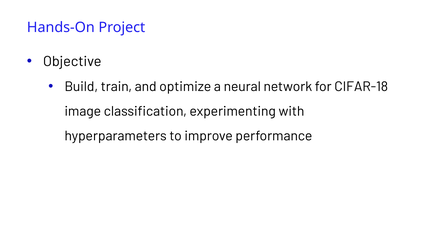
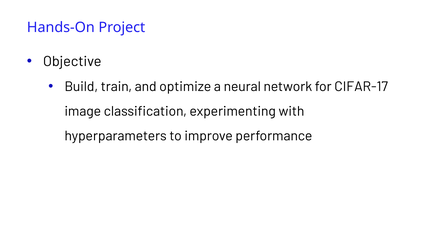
CIFAR-18: CIFAR-18 -> CIFAR-17
